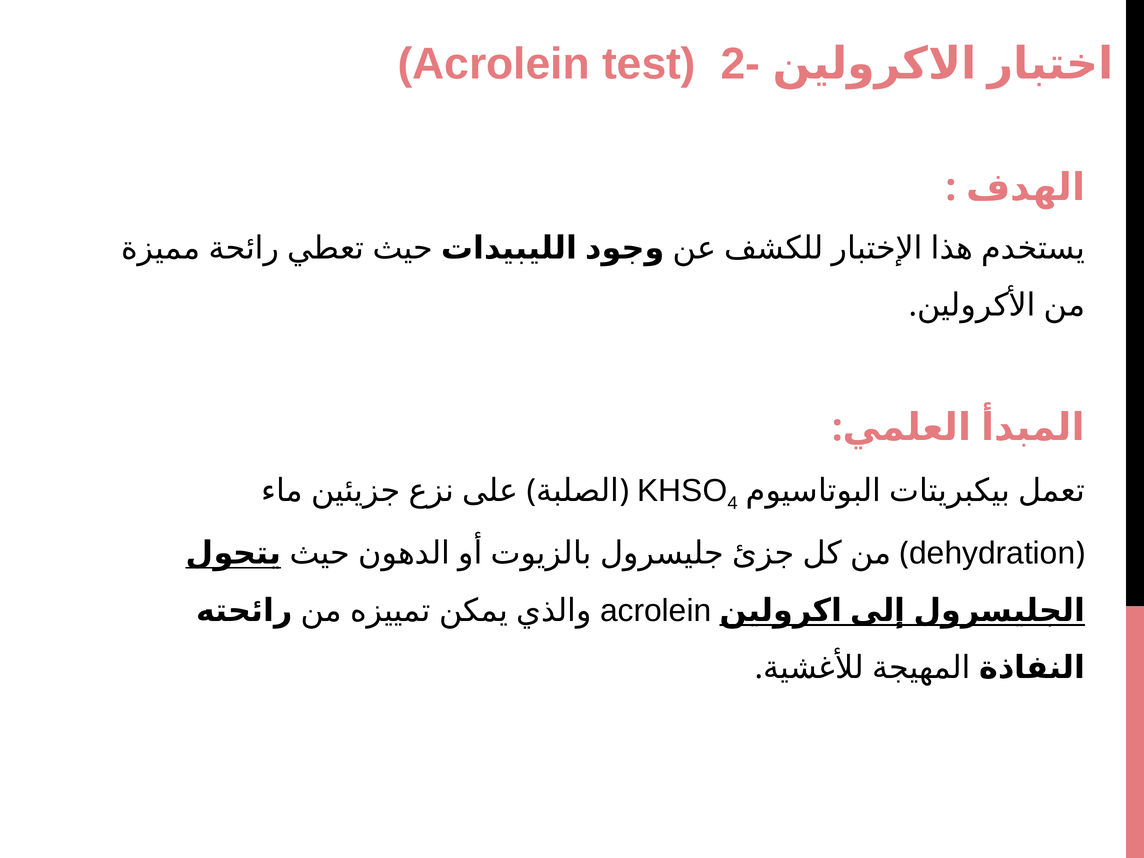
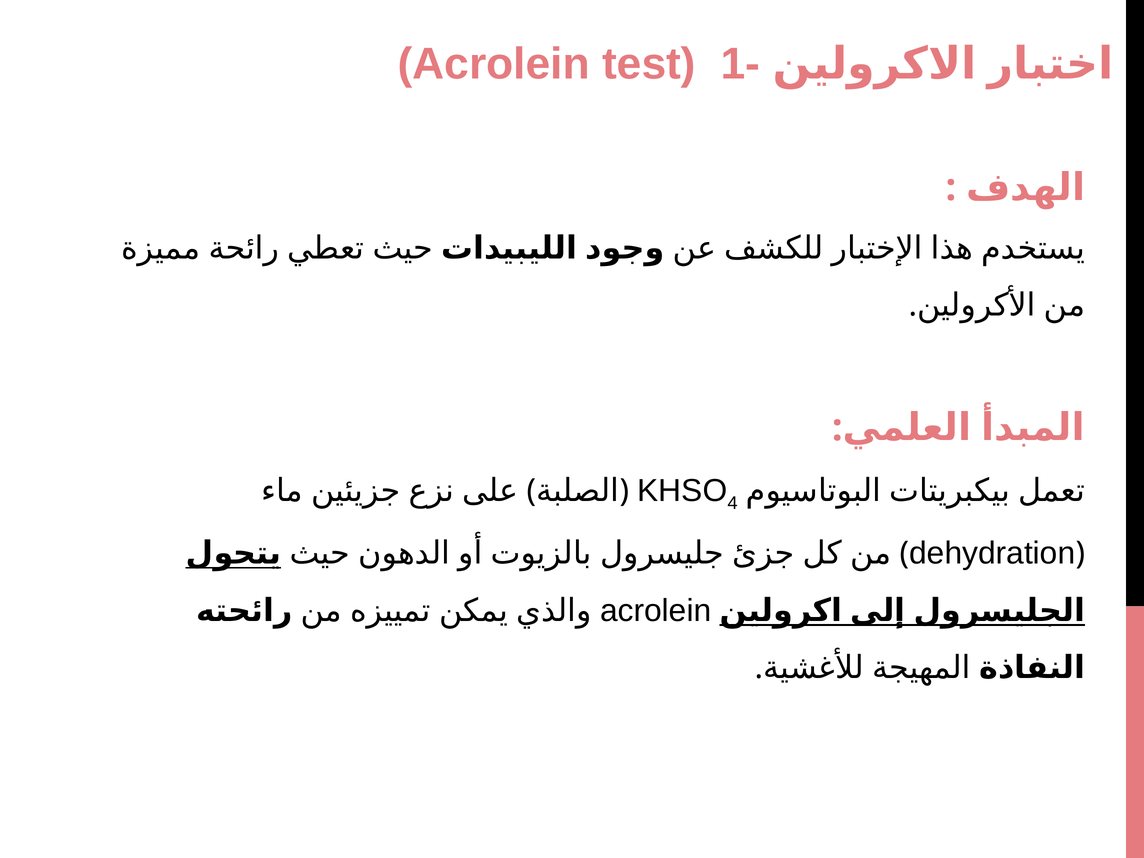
2-: 2- -> 1-
